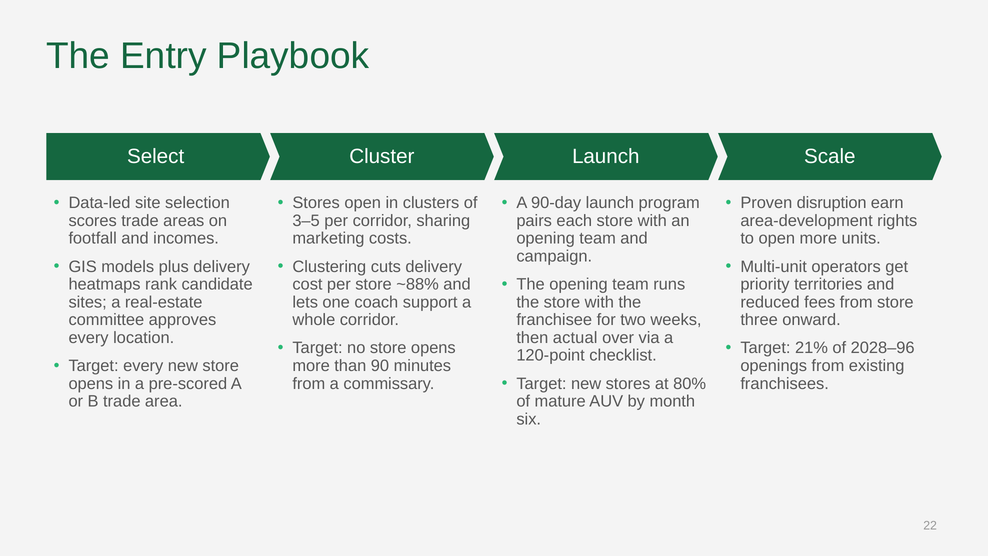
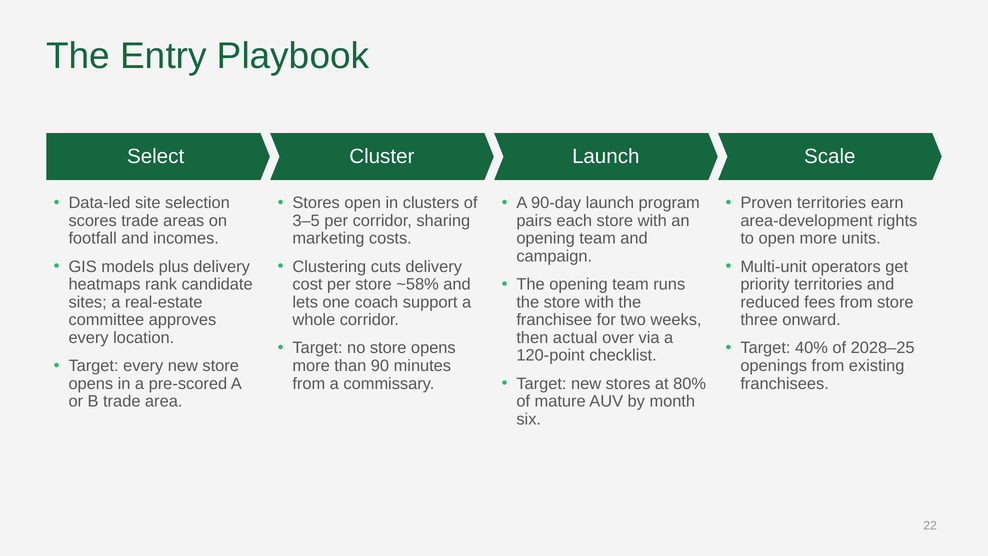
Proven disruption: disruption -> territories
~88%: ~88% -> ~58%
21%: 21% -> 40%
2028–96: 2028–96 -> 2028–25
